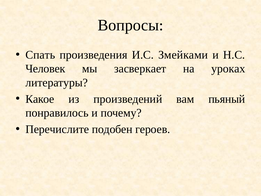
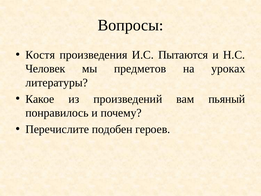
Спать: Спать -> Костя
Змейками: Змейками -> Пытаются
засверкает: засверкает -> предметов
